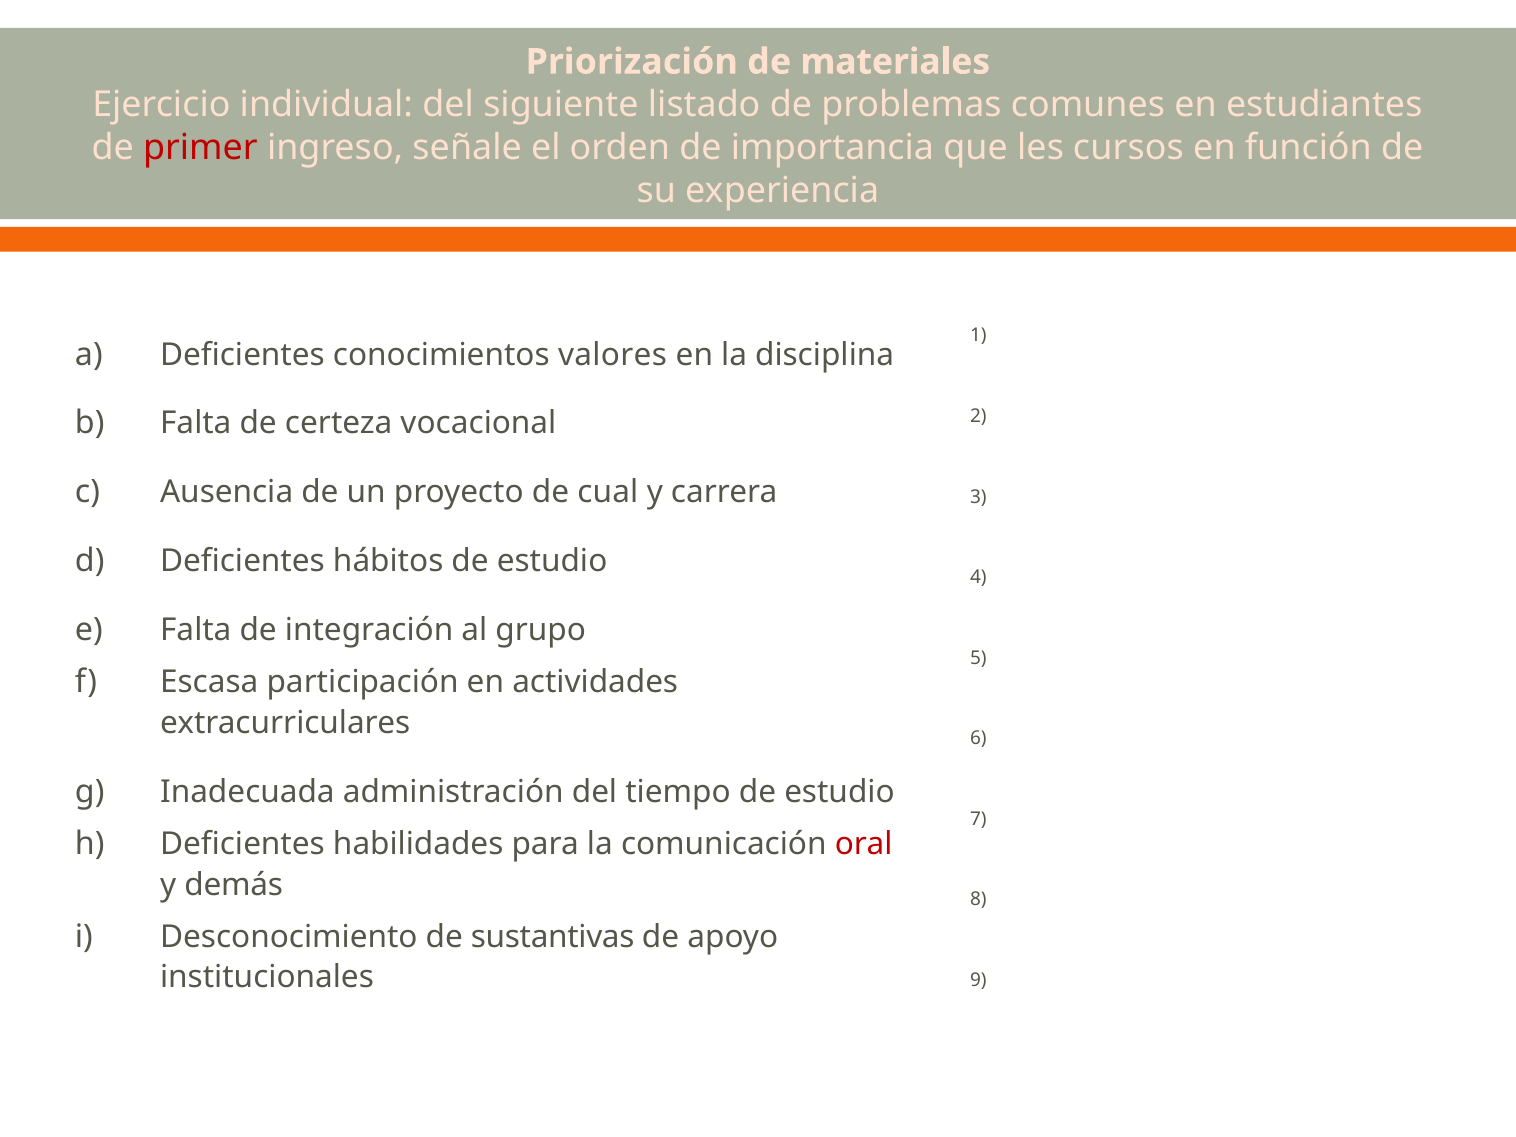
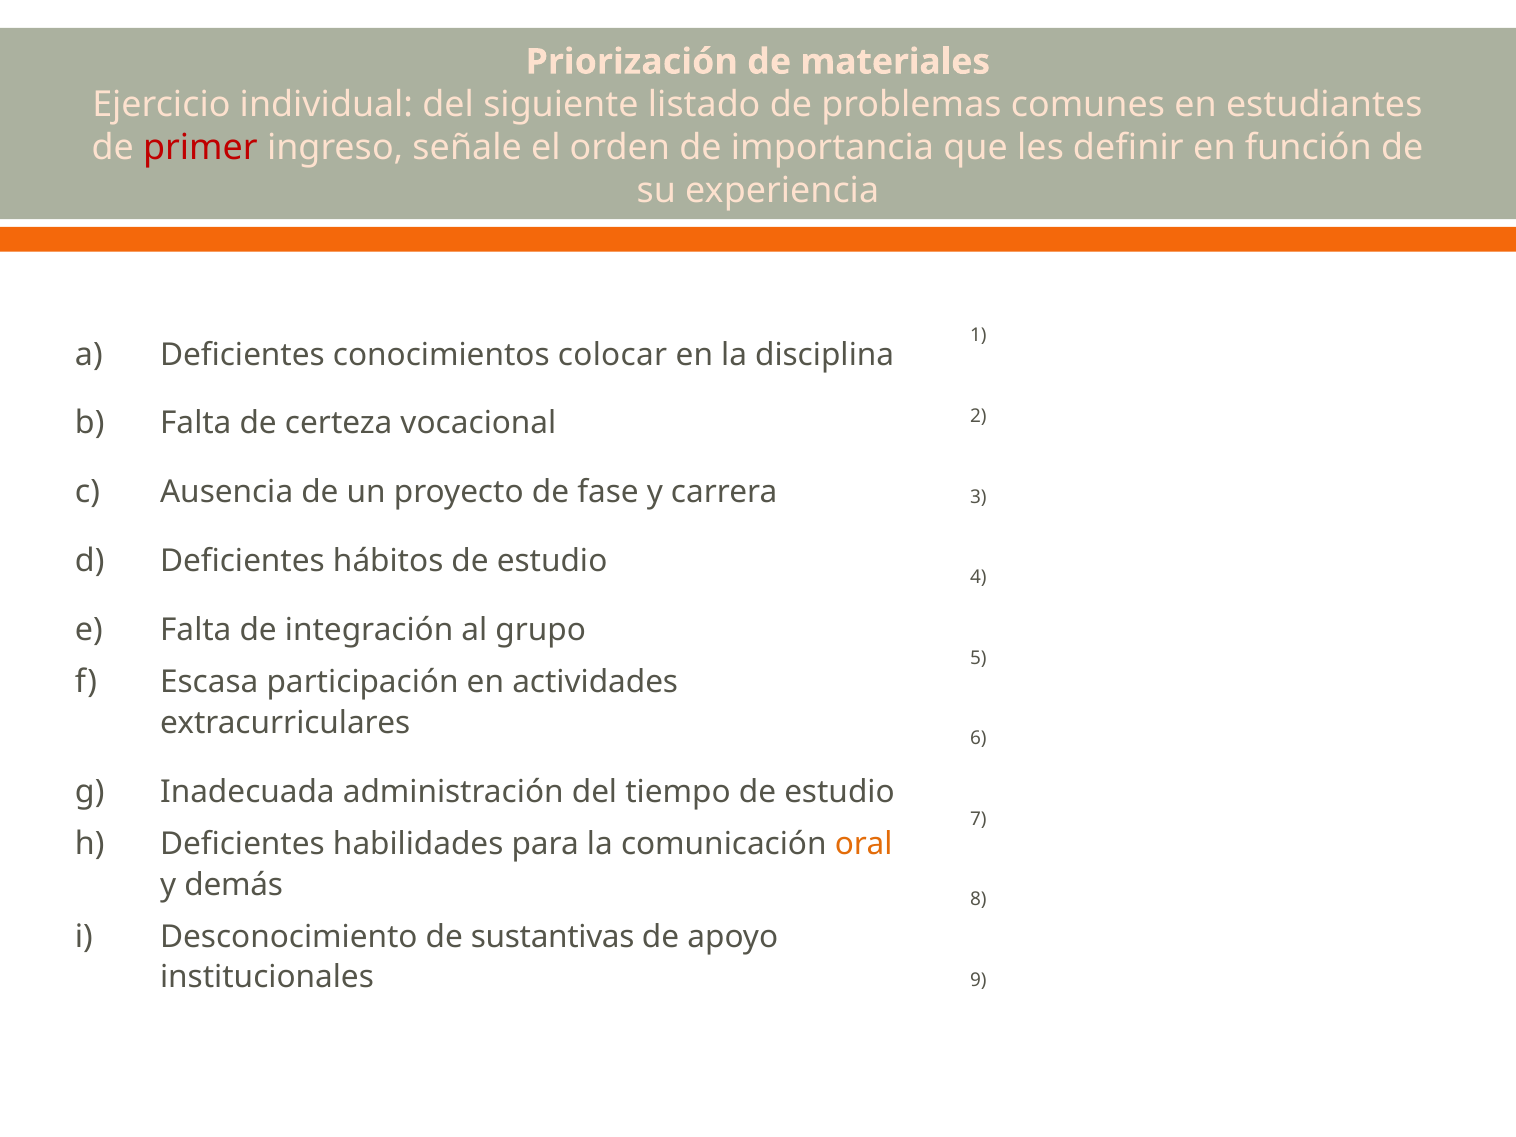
cursos: cursos -> definir
valores: valores -> colocar
cual: cual -> fase
oral colour: red -> orange
